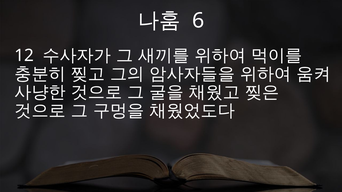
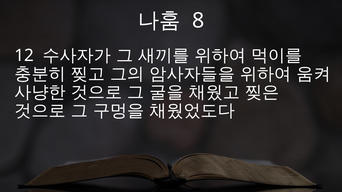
6: 6 -> 8
